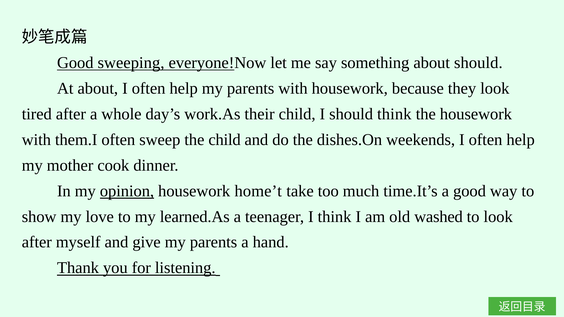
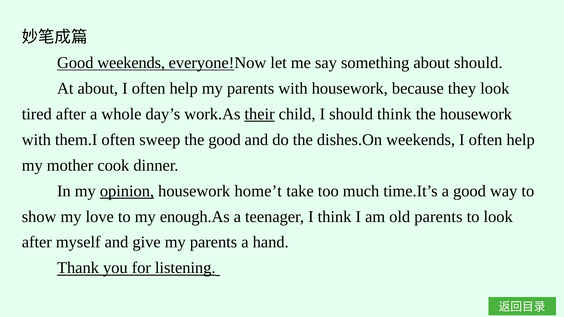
Good sweeping: sweeping -> weekends
their underline: none -> present
the child: child -> good
learned.As: learned.As -> enough.As
old washed: washed -> parents
